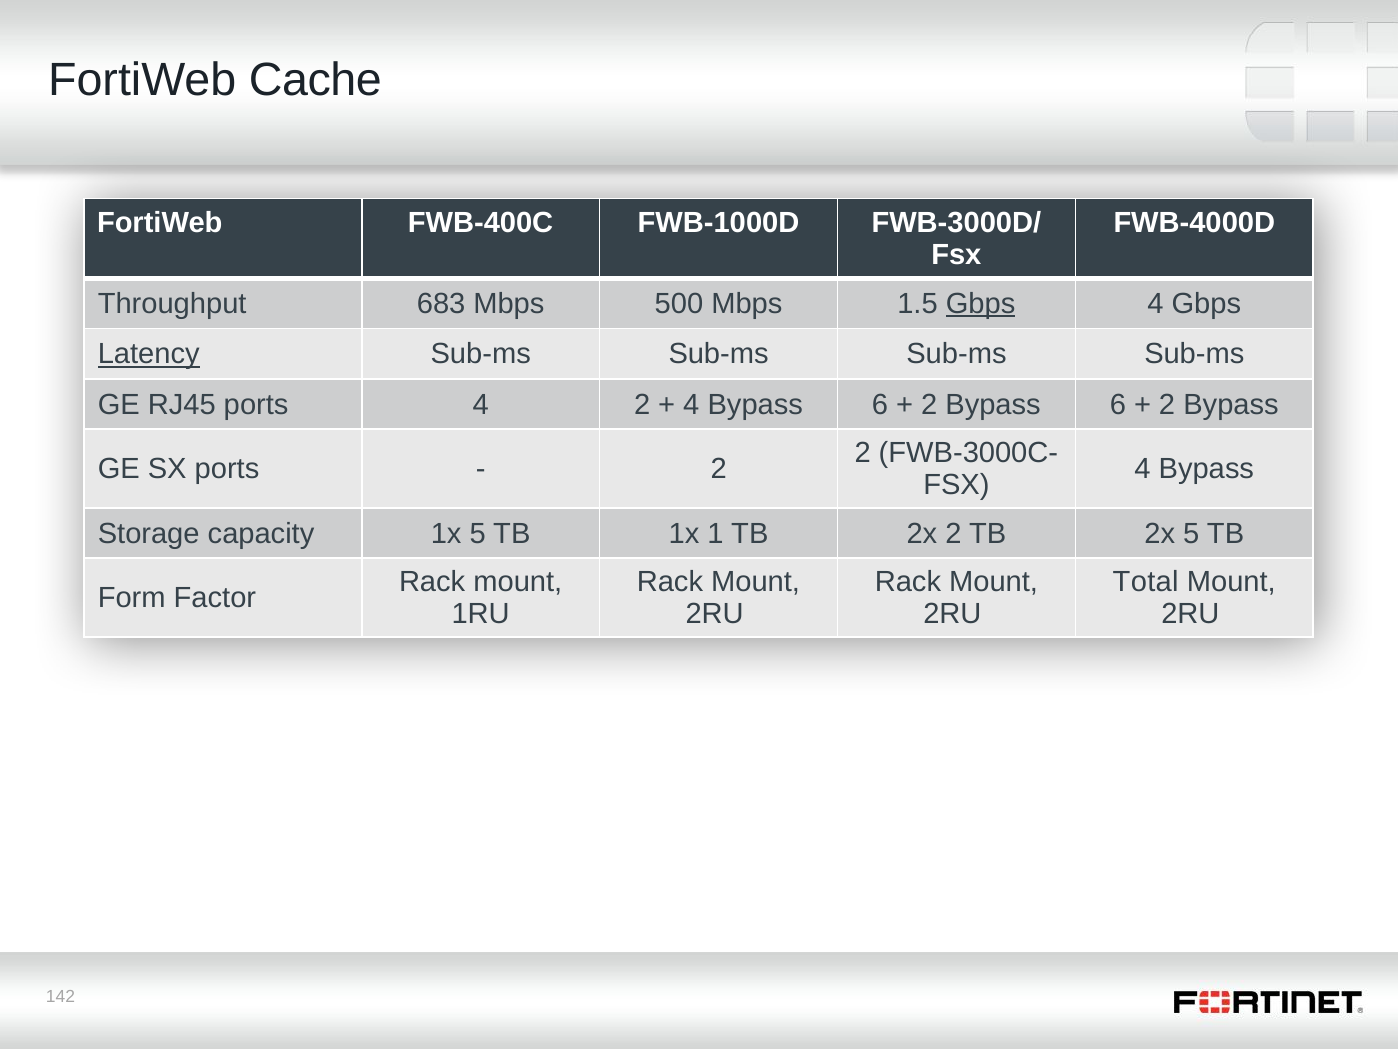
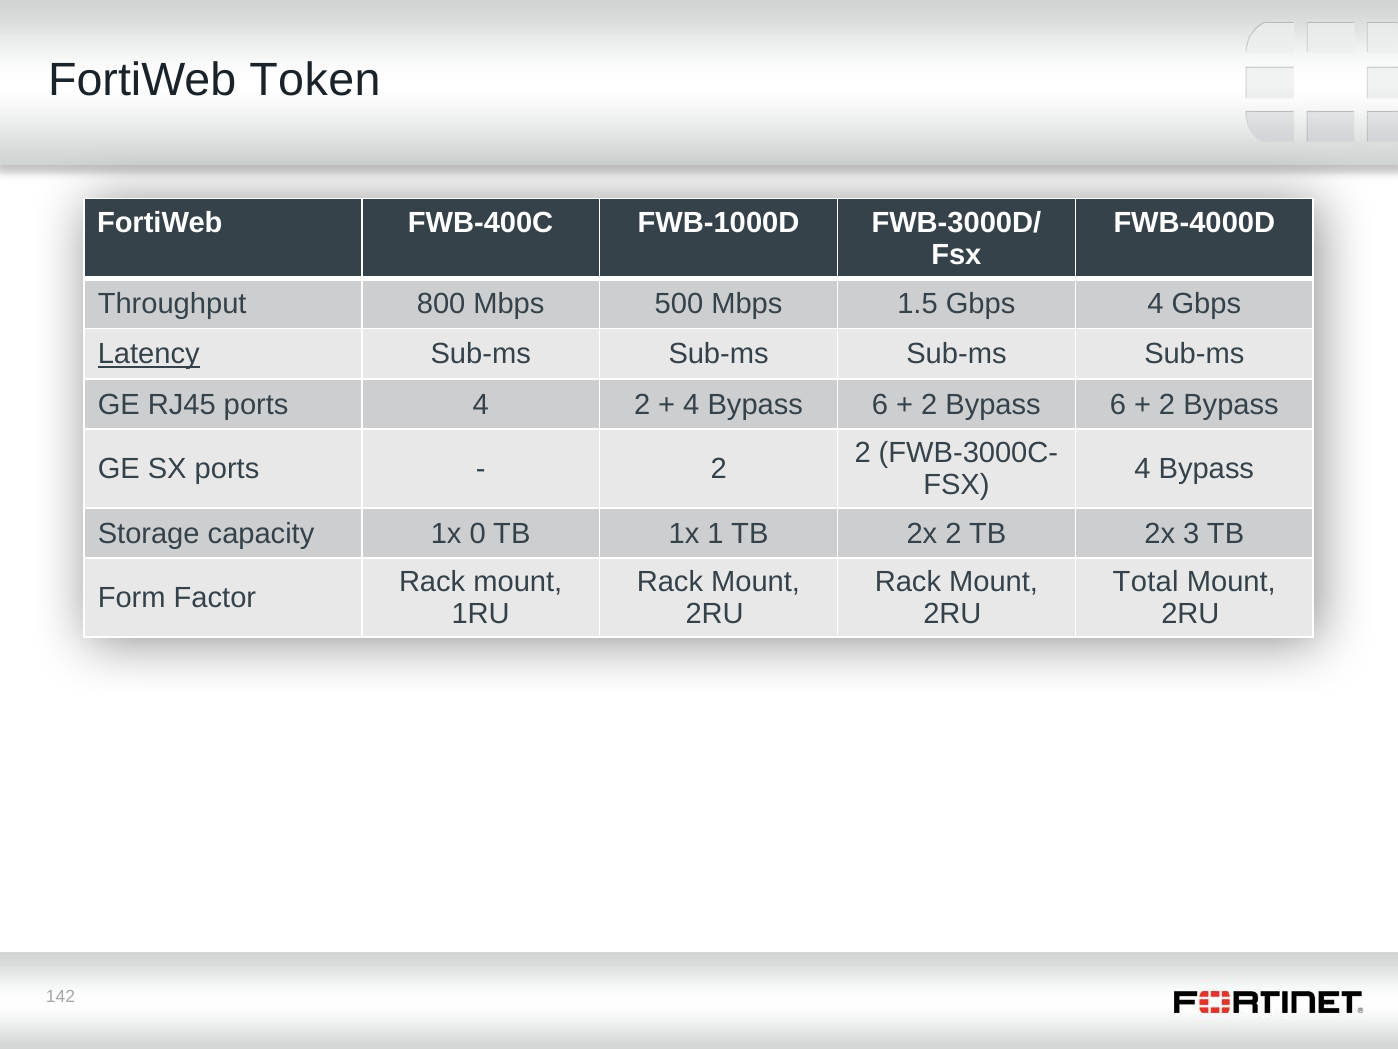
Cache: Cache -> Token
683: 683 -> 800
Gbps at (981, 304) underline: present -> none
1x 5: 5 -> 0
2x 5: 5 -> 3
